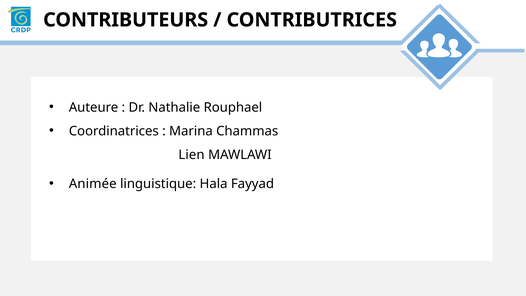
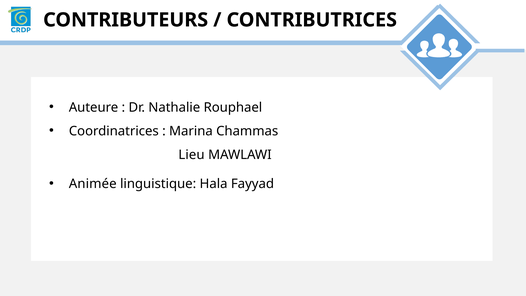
Lien: Lien -> Lieu
